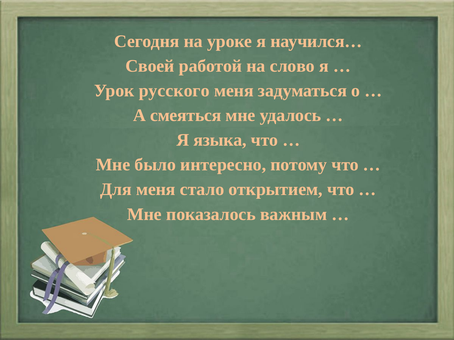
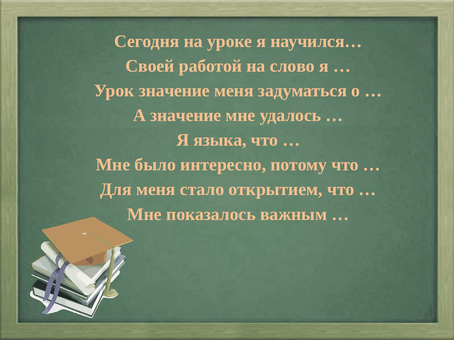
Урок русского: русского -> значение
А смеяться: смеяться -> значение
